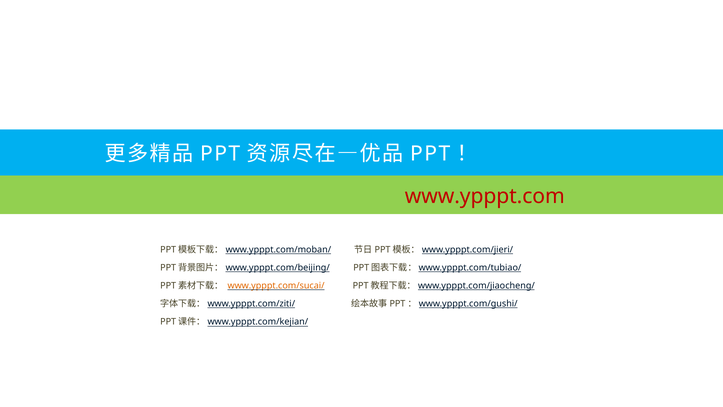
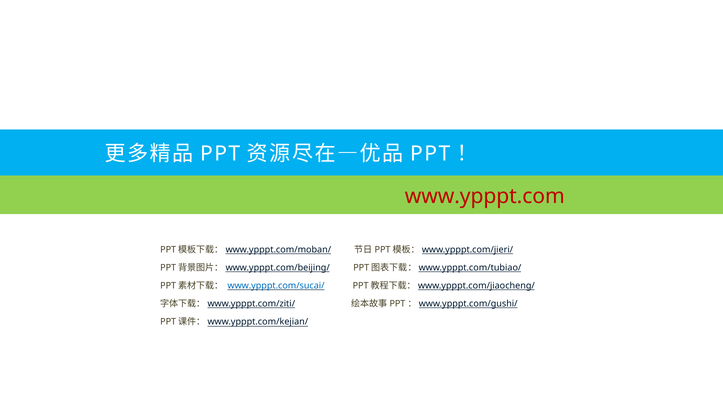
www.ypppt.com/sucai/ colour: orange -> blue
